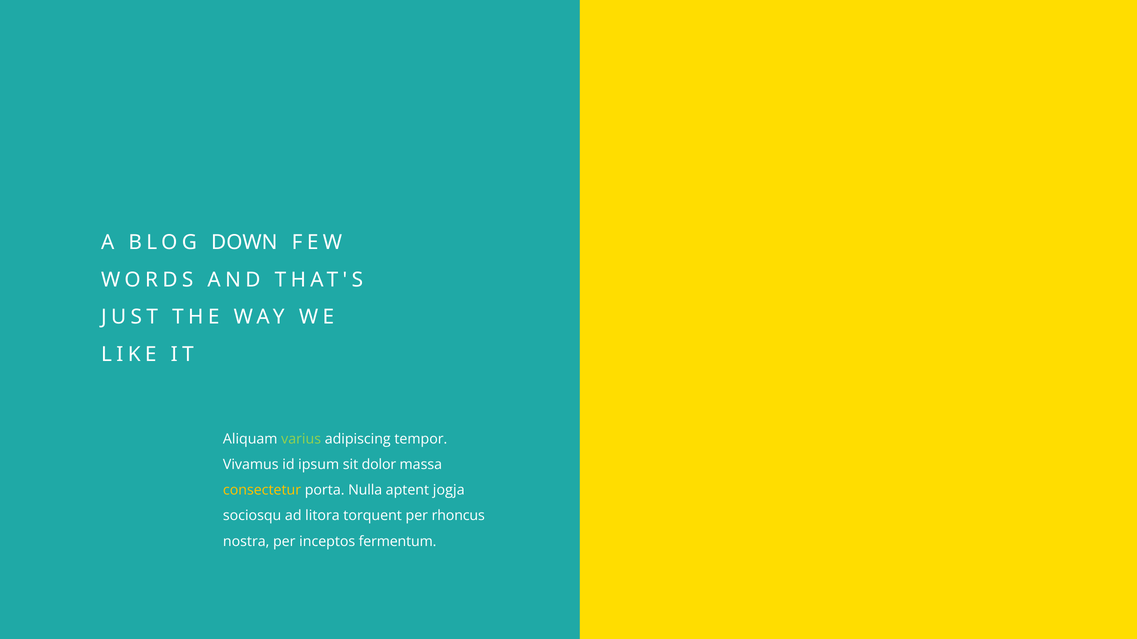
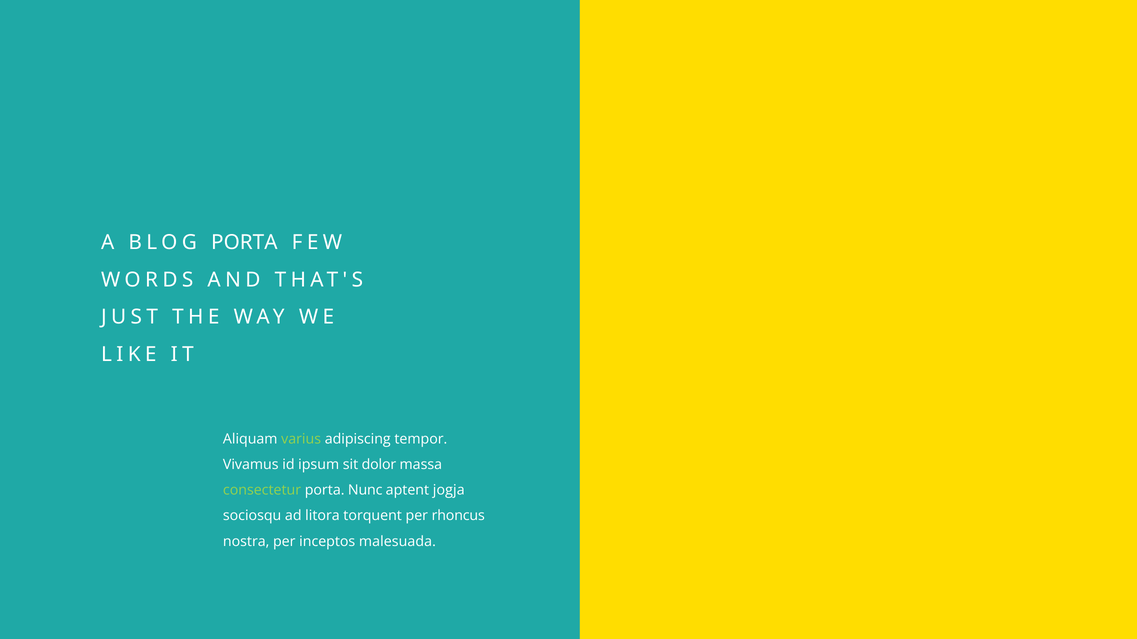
BLOG DOWN: DOWN -> PORTA
consectetur colour: yellow -> light green
Nulla: Nulla -> Nunc
fermentum: fermentum -> malesuada
